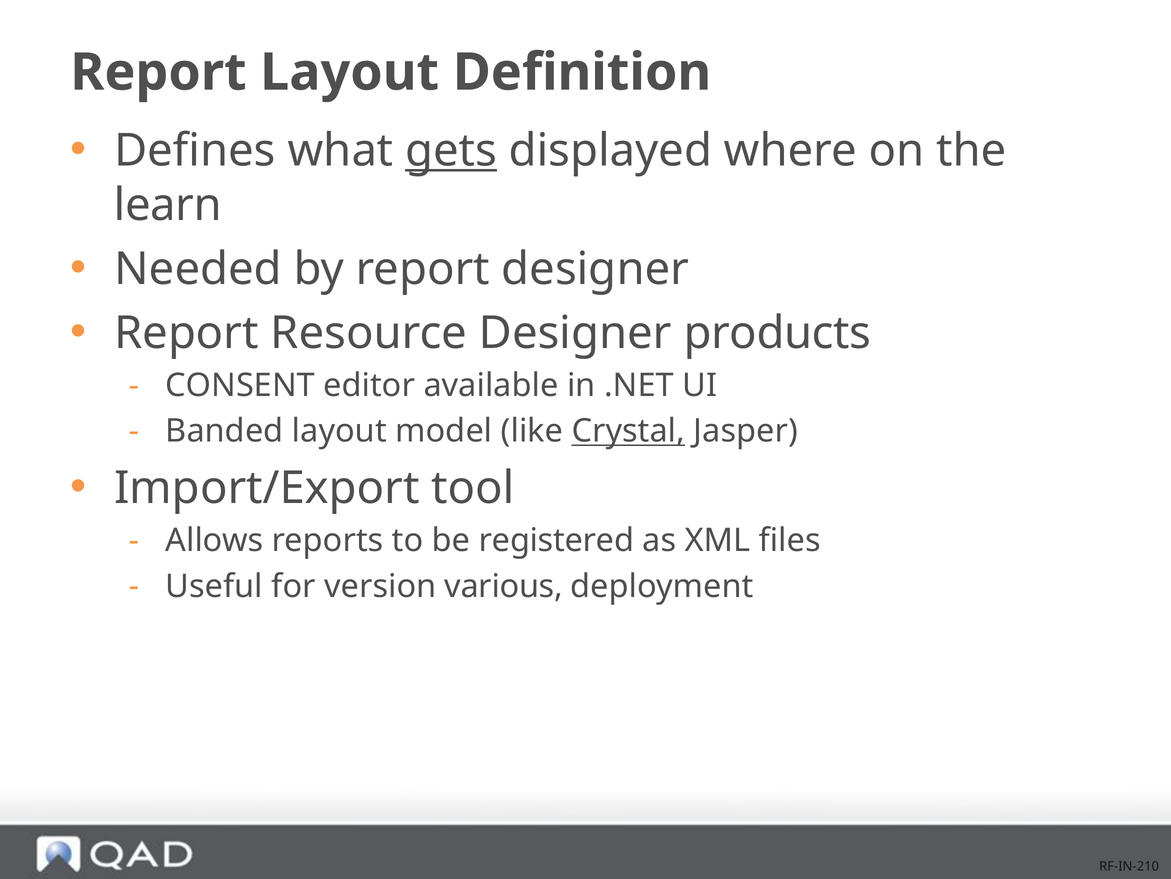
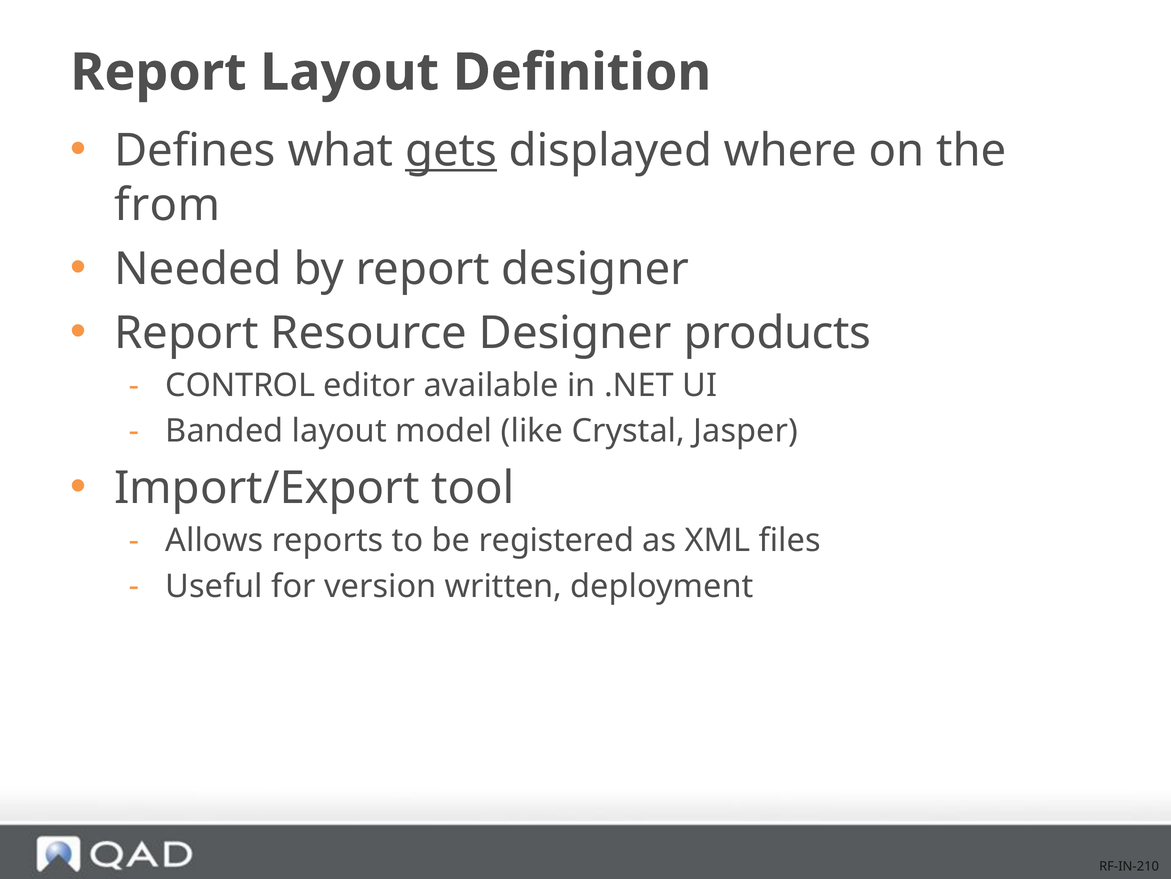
learn: learn -> from
CONSENT: CONSENT -> CONTROL
Crystal underline: present -> none
various: various -> written
